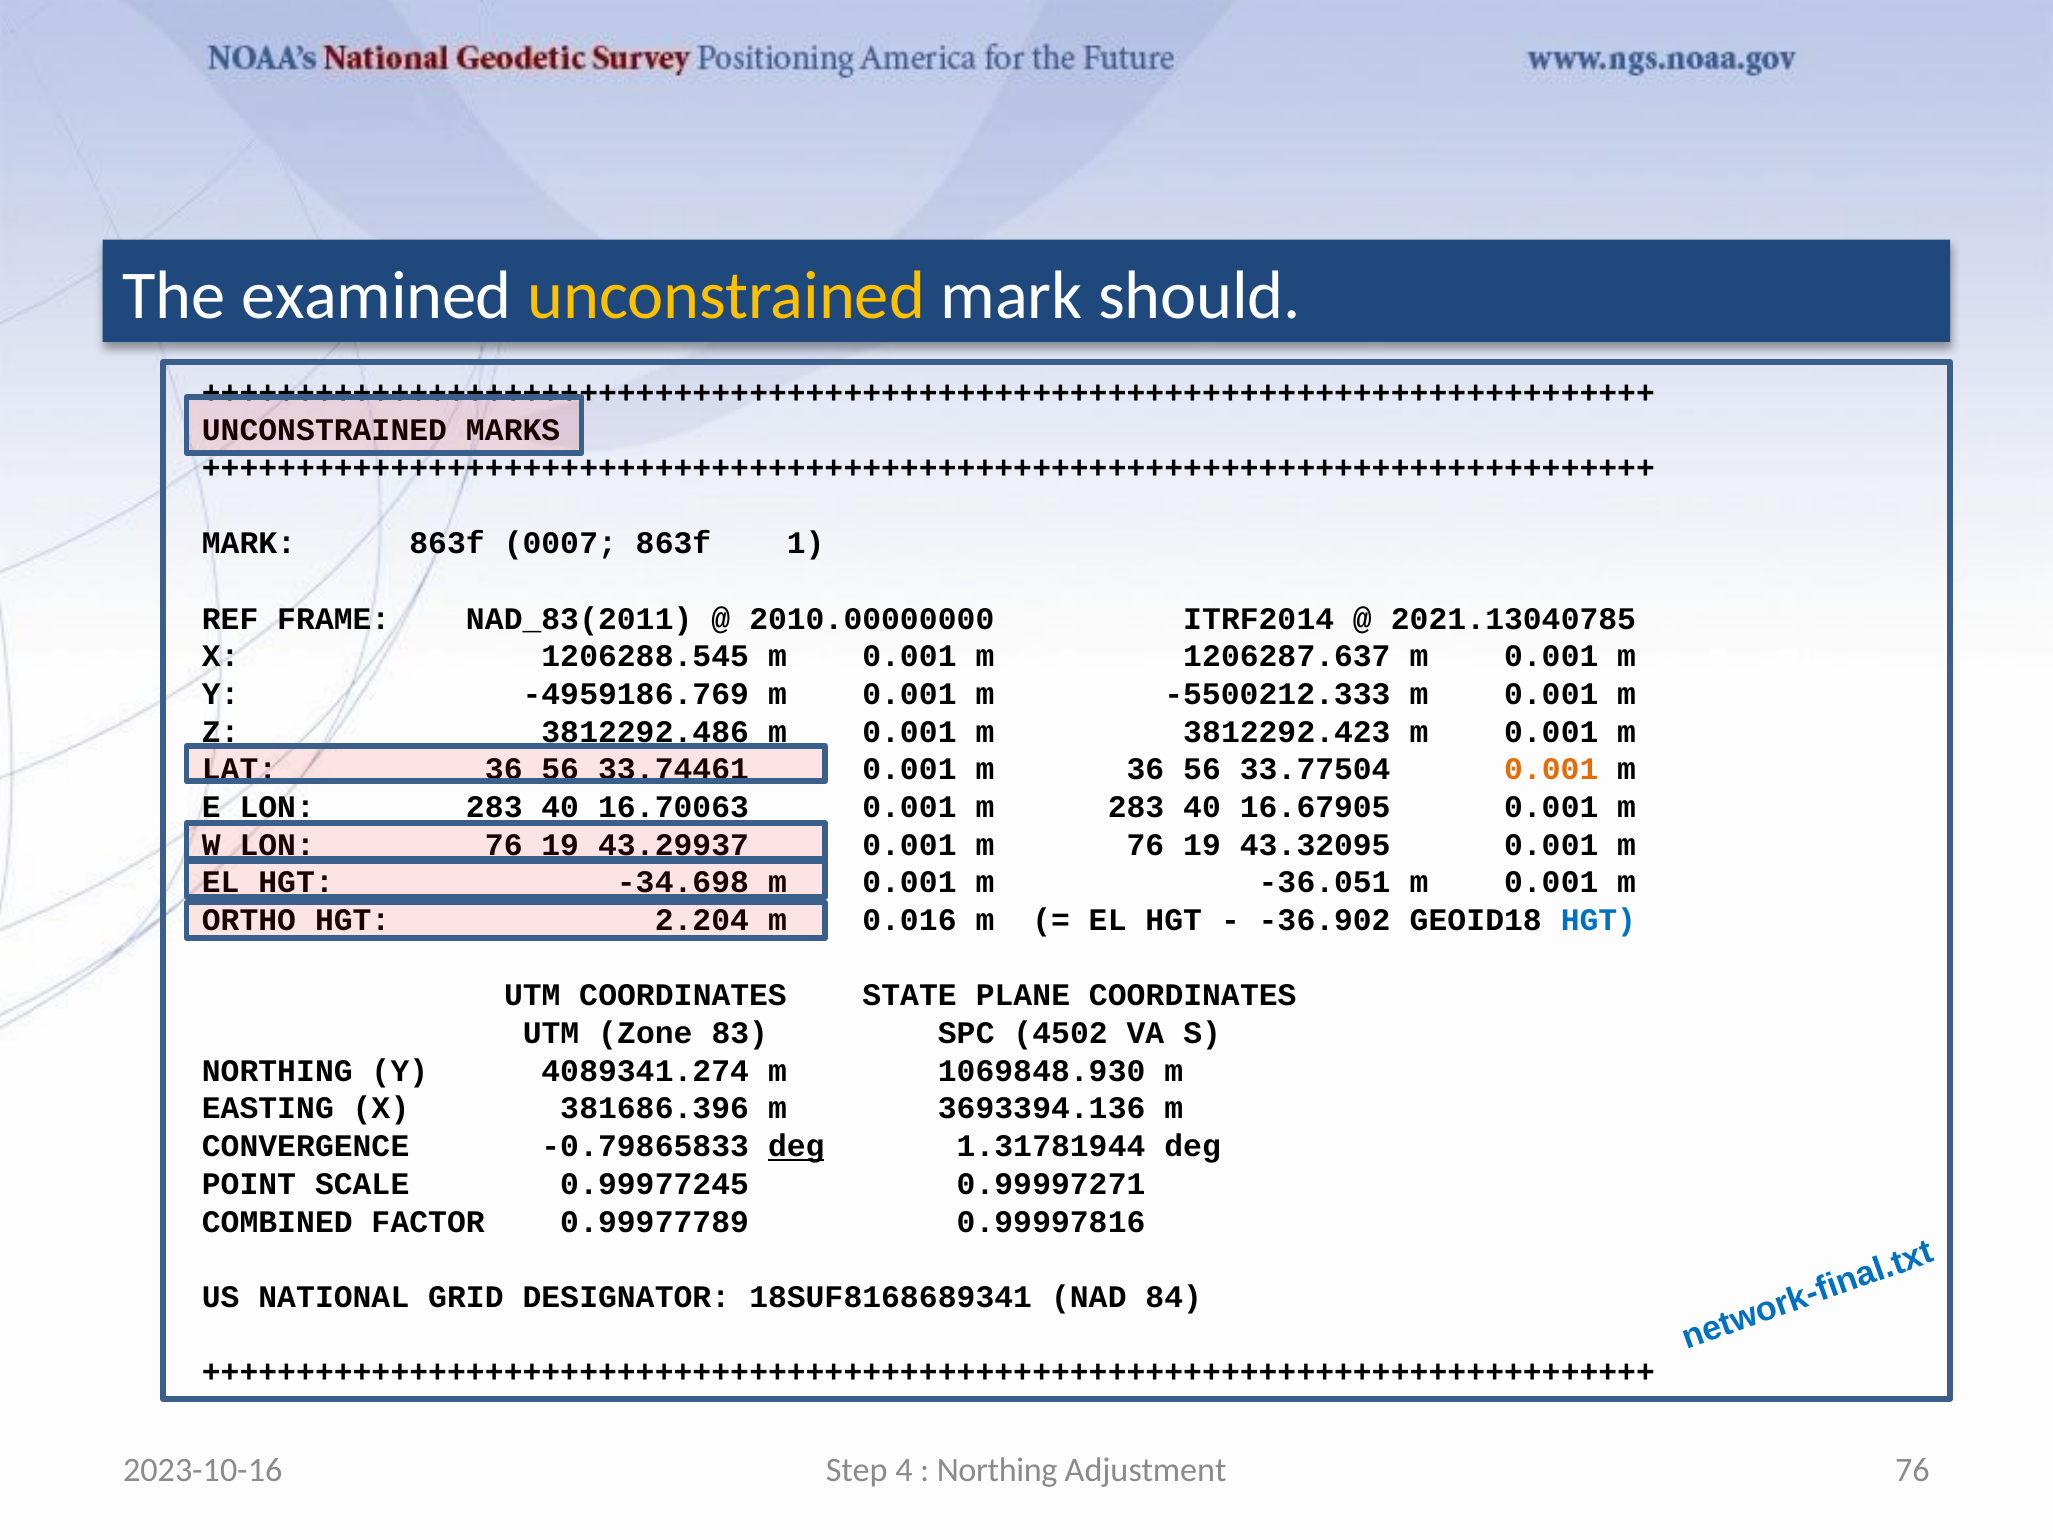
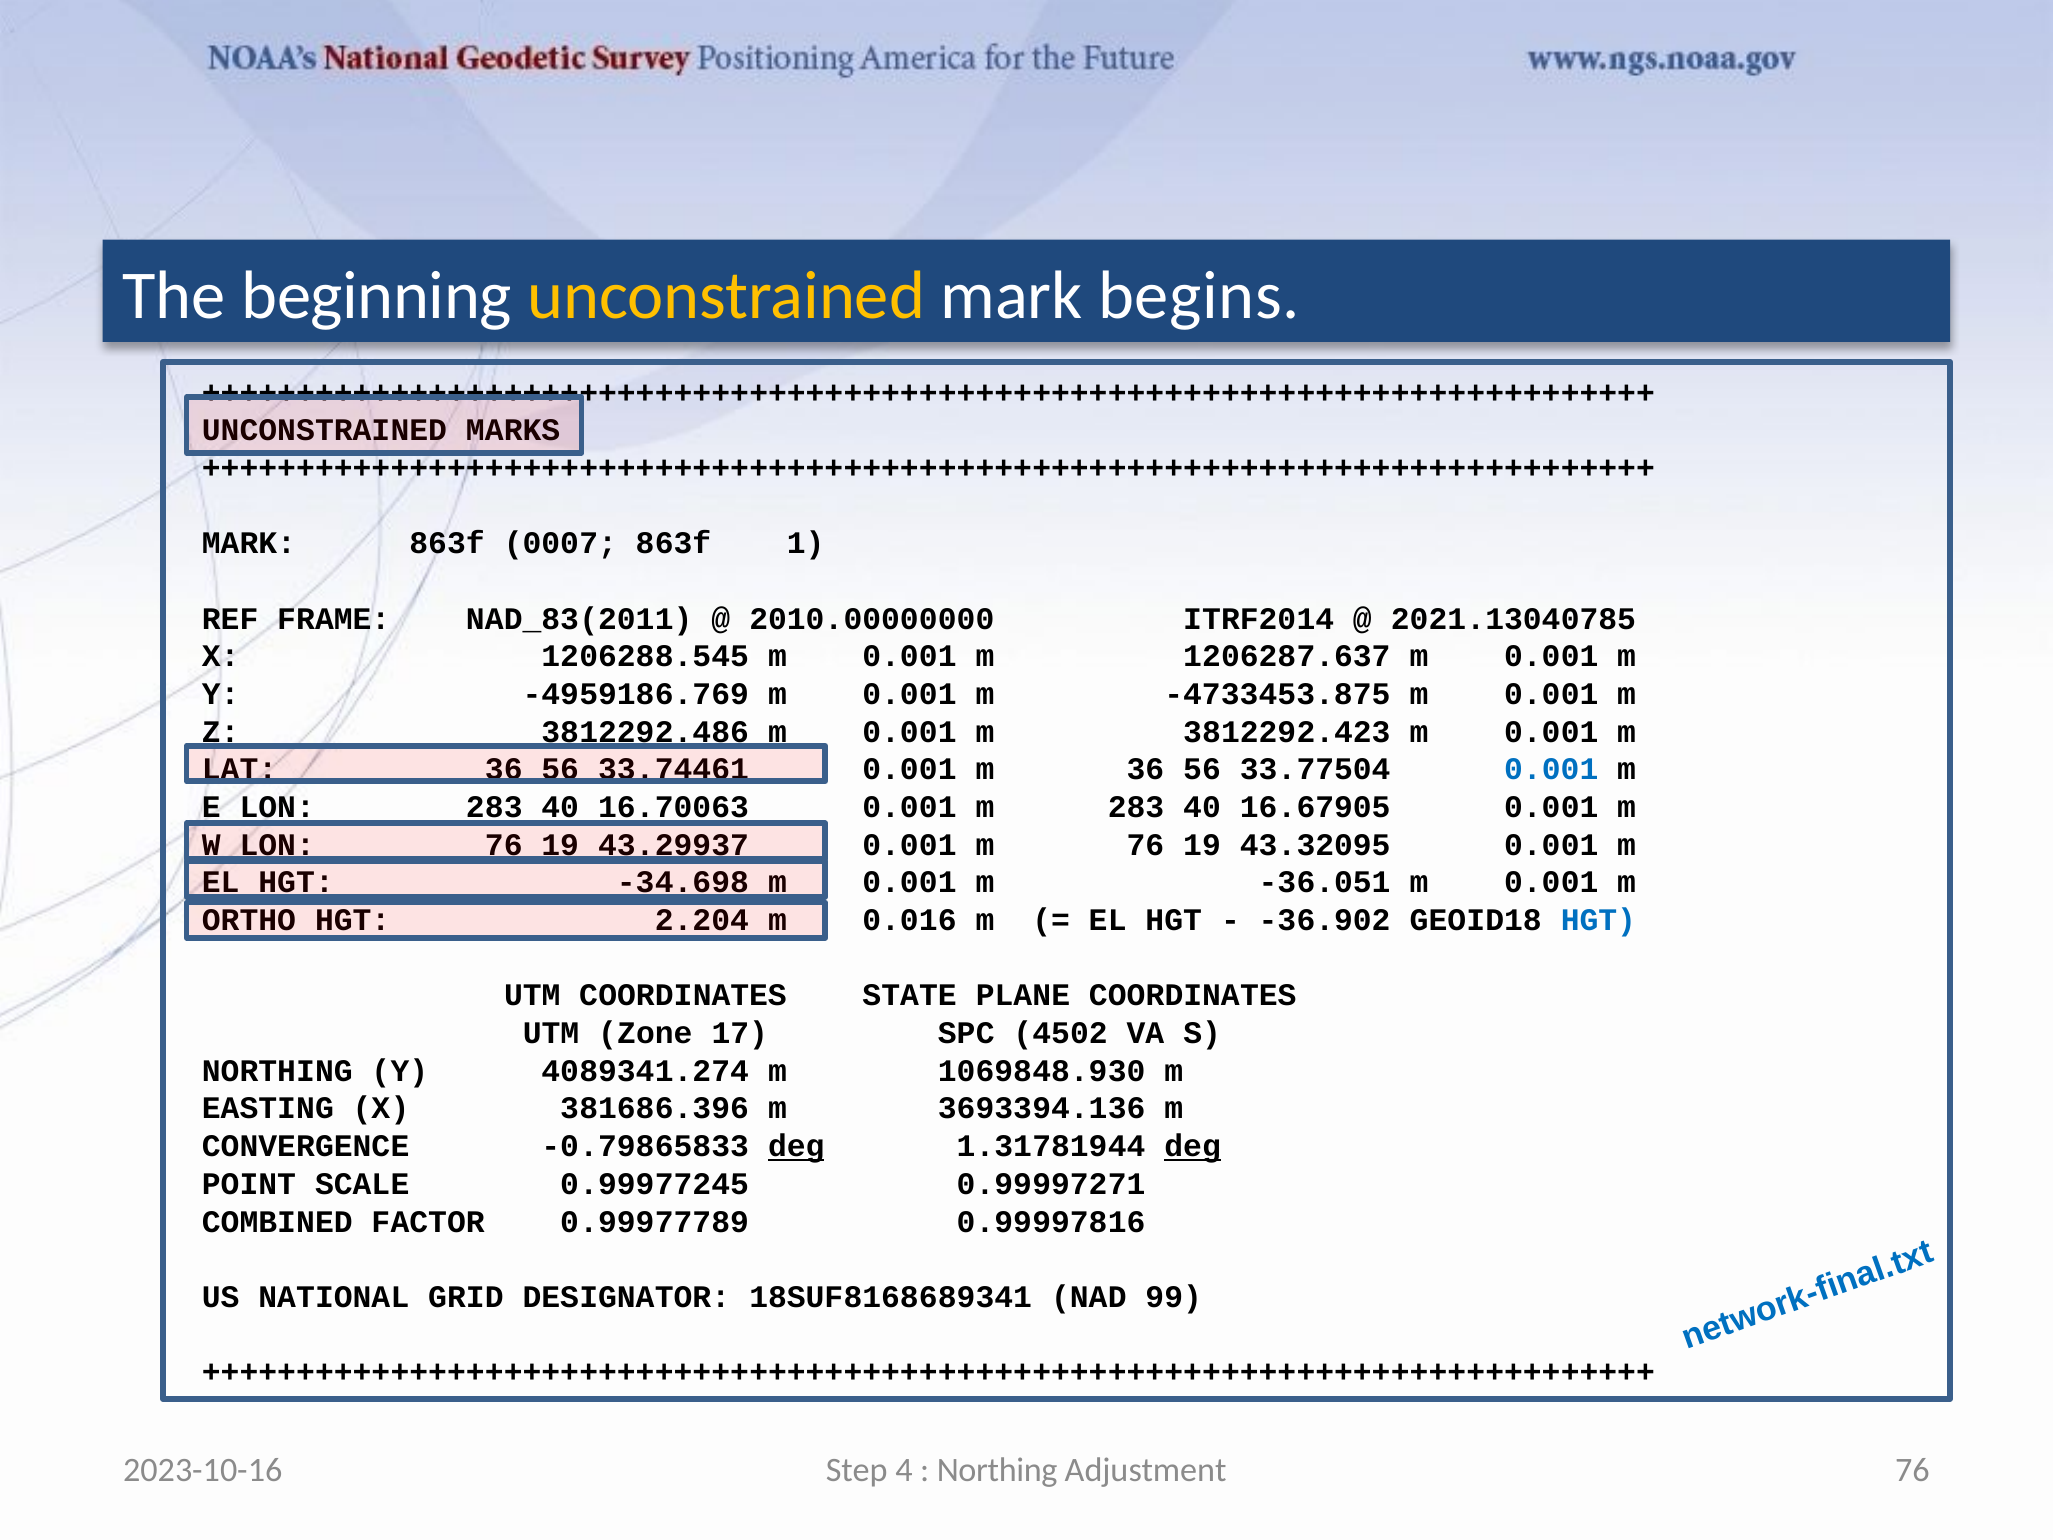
examined: examined -> beginning
should: should -> begins
-5500212.333: -5500212.333 -> -4733453.875
0.001 at (1551, 769) colour: orange -> blue
83: 83 -> 17
deg at (1193, 1146) underline: none -> present
84: 84 -> 99
